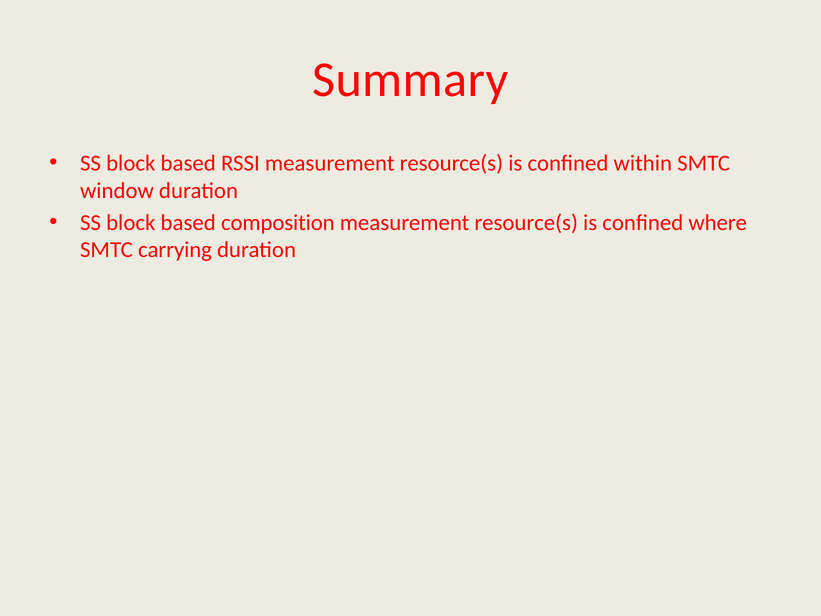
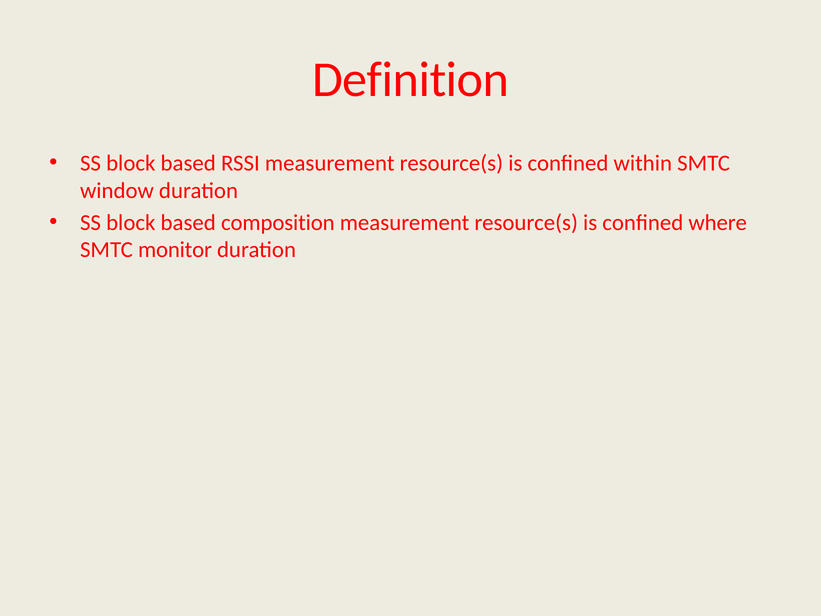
Summary: Summary -> Definition
carrying: carrying -> monitor
